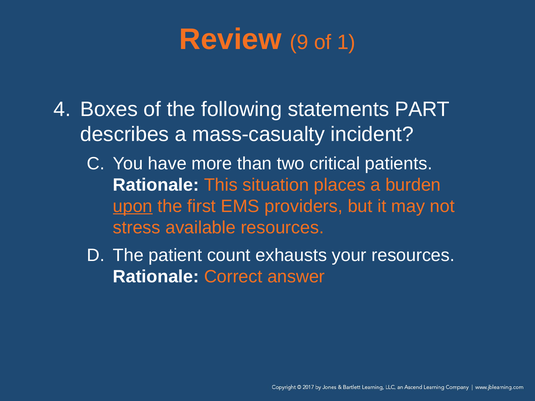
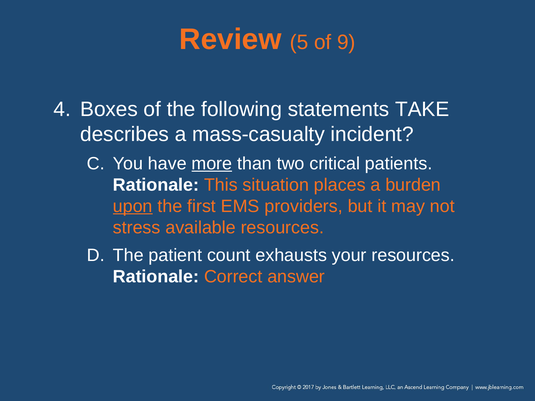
9: 9 -> 5
1: 1 -> 9
PART: PART -> TAKE
more underline: none -> present
